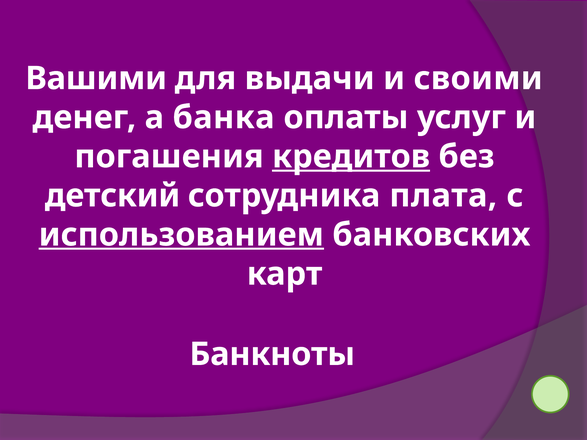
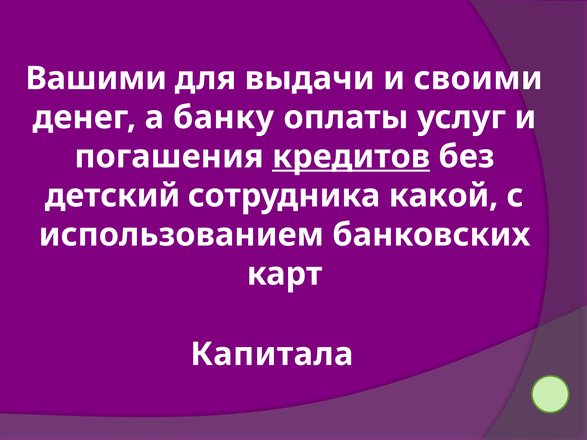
банка: банка -> банку
плата: плата -> какой
использованием underline: present -> none
Банкноты: Банкноты -> Капитала
